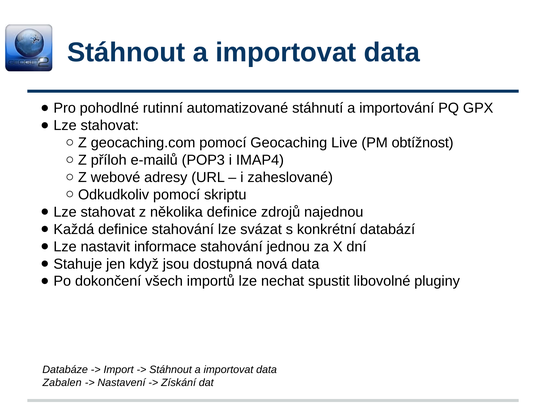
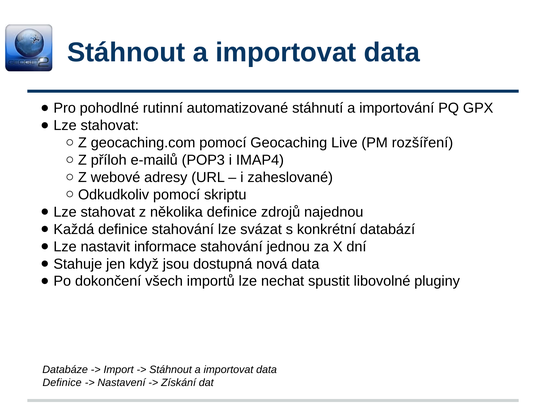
obtížnost: obtížnost -> rozšíření
Zabalen at (62, 382): Zabalen -> Definice
